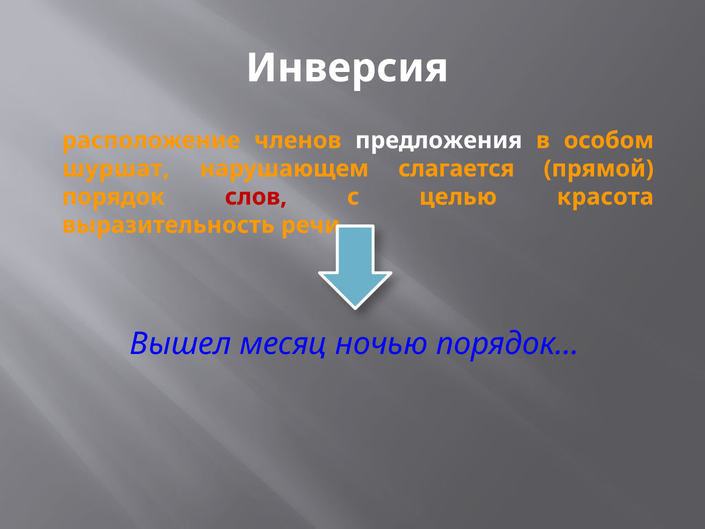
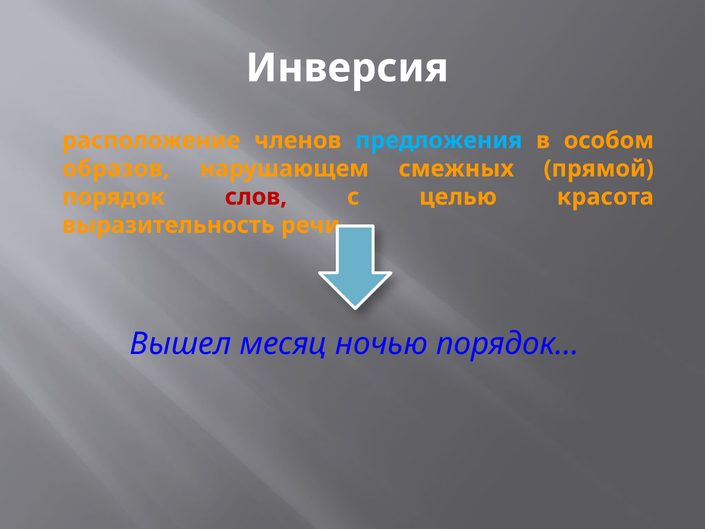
предложения colour: white -> light blue
шуршат: шуршат -> образов
слагается: слагается -> смежных
